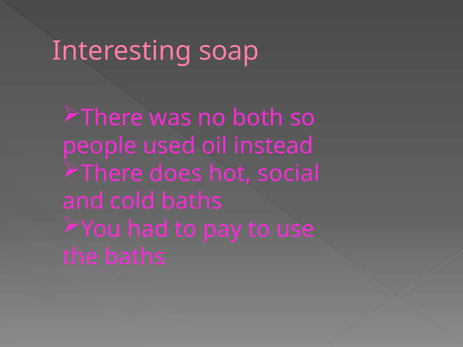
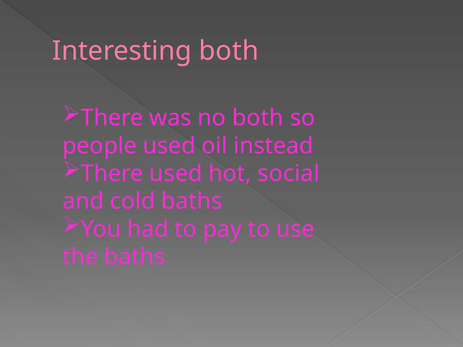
Interesting soap: soap -> both
There does: does -> used
